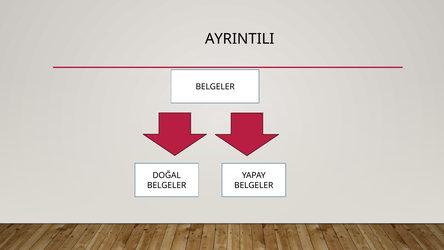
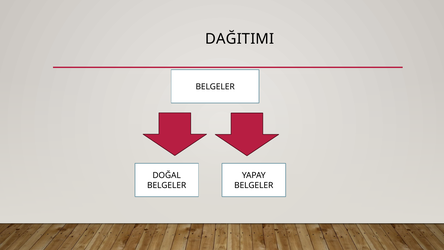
AYRINTILI: AYRINTILI -> DAĞITIMI
